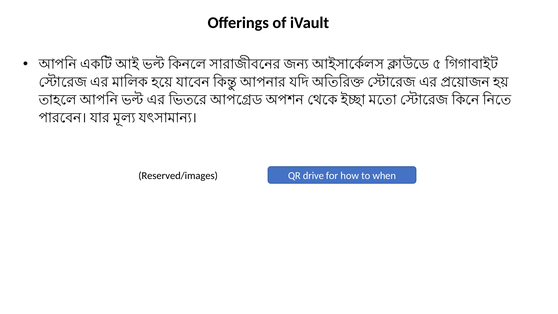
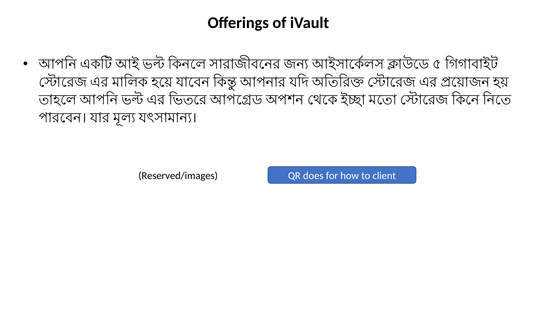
drive: drive -> does
when: when -> client
